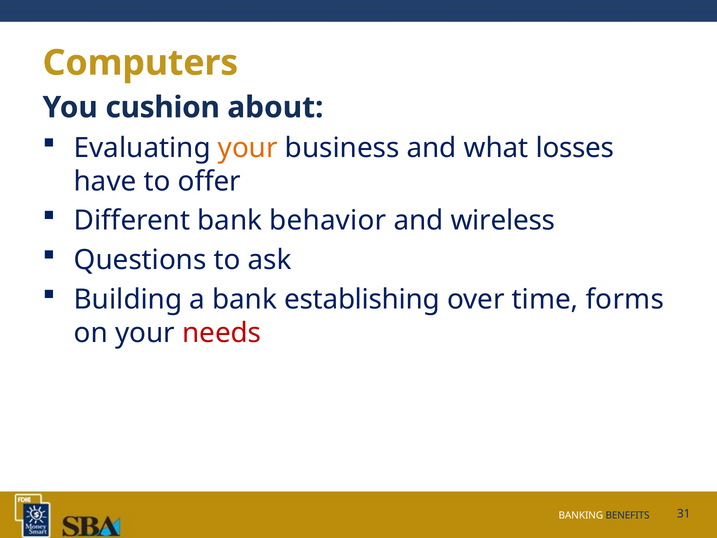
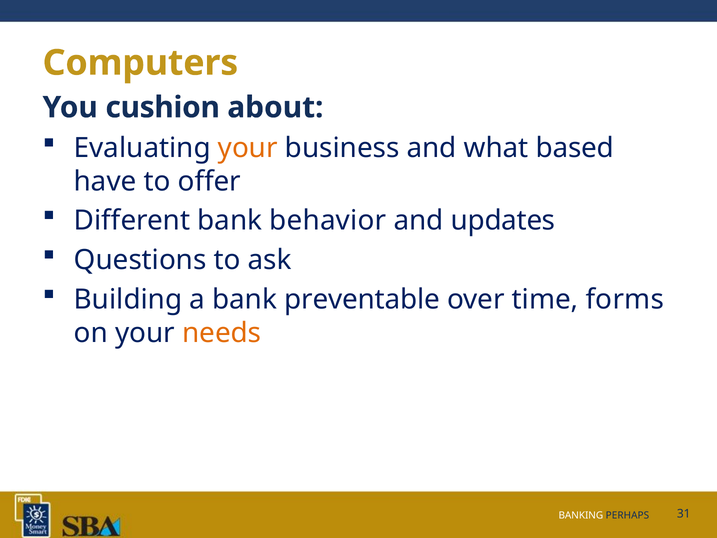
losses: losses -> based
wireless: wireless -> updates
establishing: establishing -> preventable
needs colour: red -> orange
BENEFITS: BENEFITS -> PERHAPS
